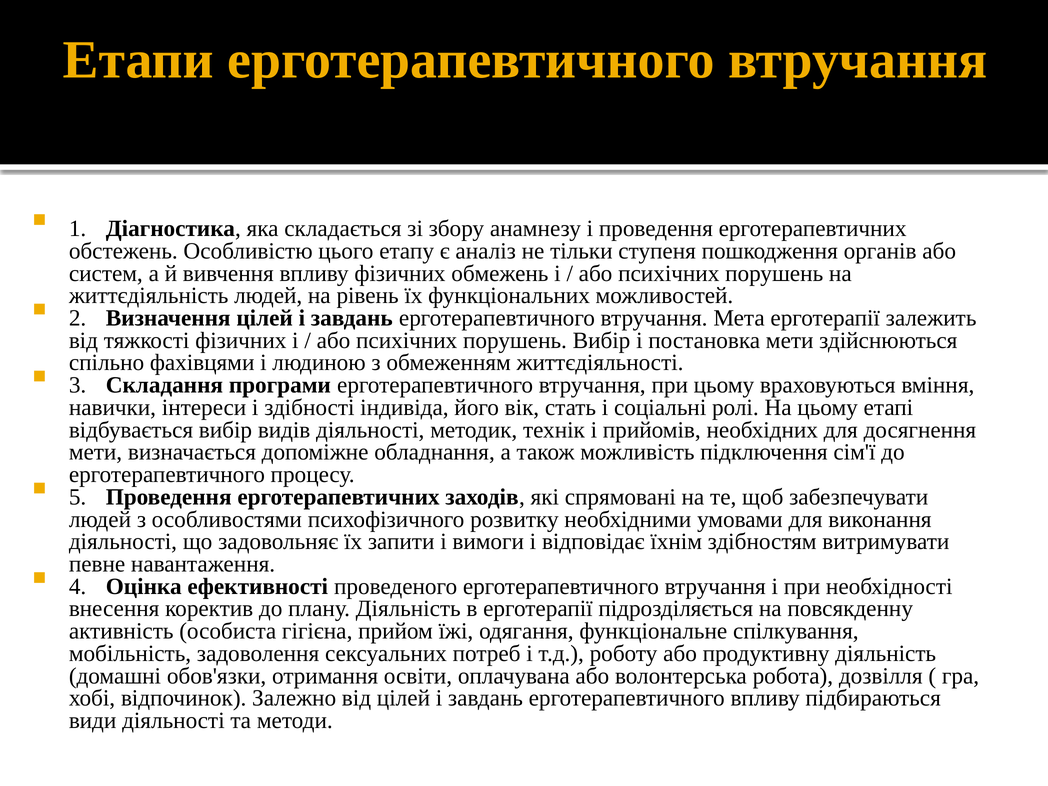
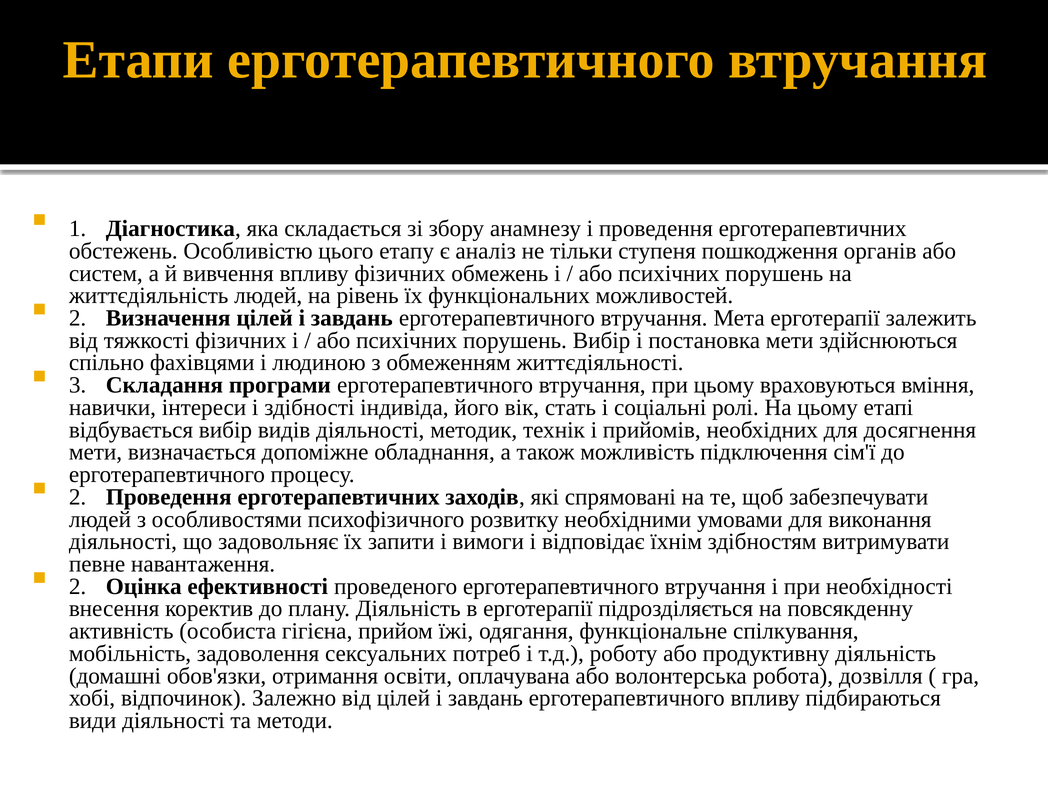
5 at (78, 497): 5 -> 2
4 at (78, 586): 4 -> 2
